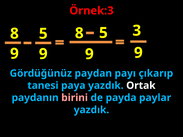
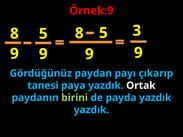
Örnek:3: Örnek:3 -> Örnek:9
birini colour: pink -> light green
payda paylar: paylar -> yazdık
